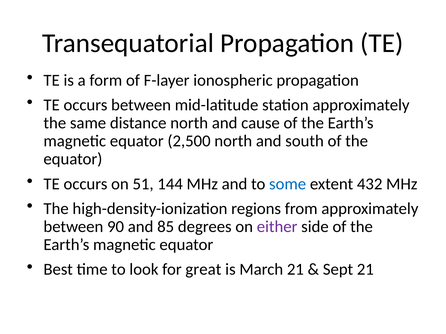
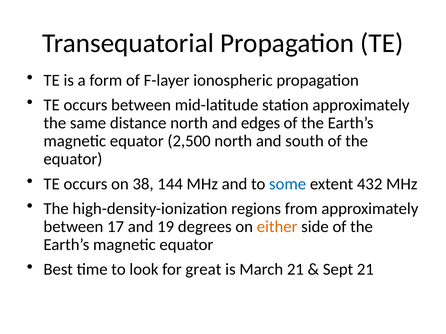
cause: cause -> edges
51: 51 -> 38
90: 90 -> 17
85: 85 -> 19
either colour: purple -> orange
